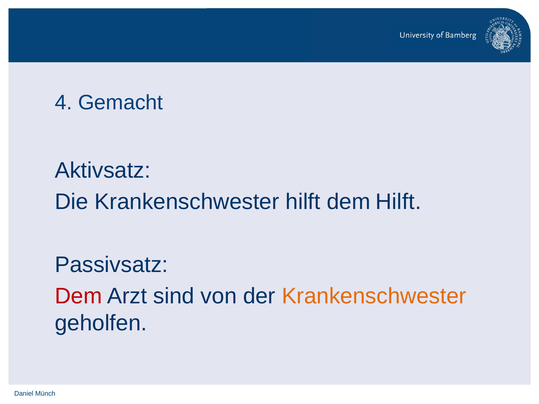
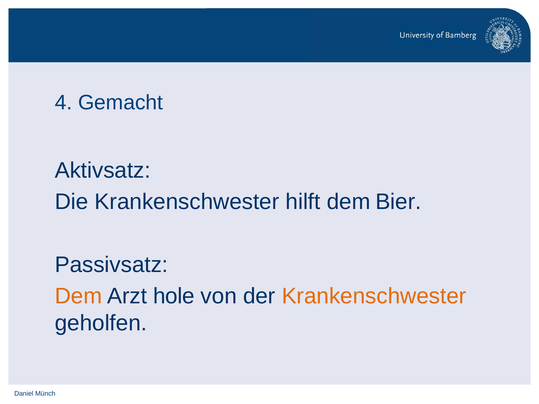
dem Hilft: Hilft -> Bier
Dem at (78, 296) colour: red -> orange
sind: sind -> hole
